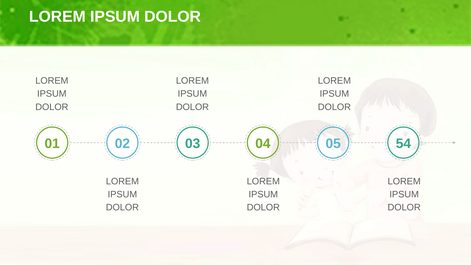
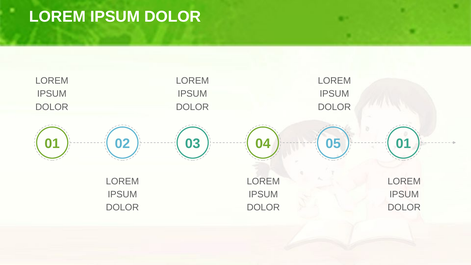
05 54: 54 -> 01
